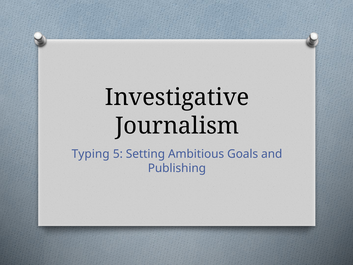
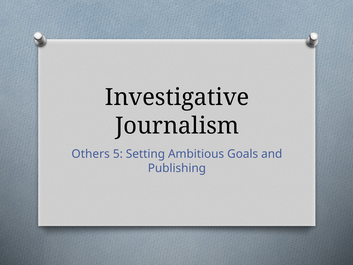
Typing: Typing -> Others
